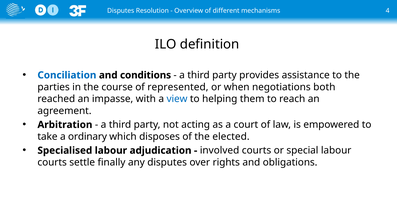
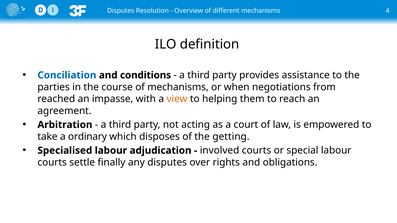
of represented: represented -> mechanisms
both: both -> from
view colour: blue -> orange
elected: elected -> getting
